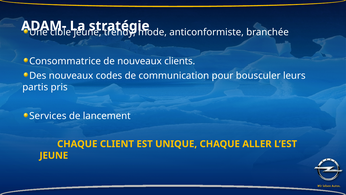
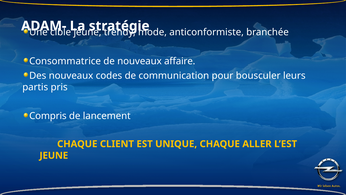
clients: clients -> affaire
Services: Services -> Compris
